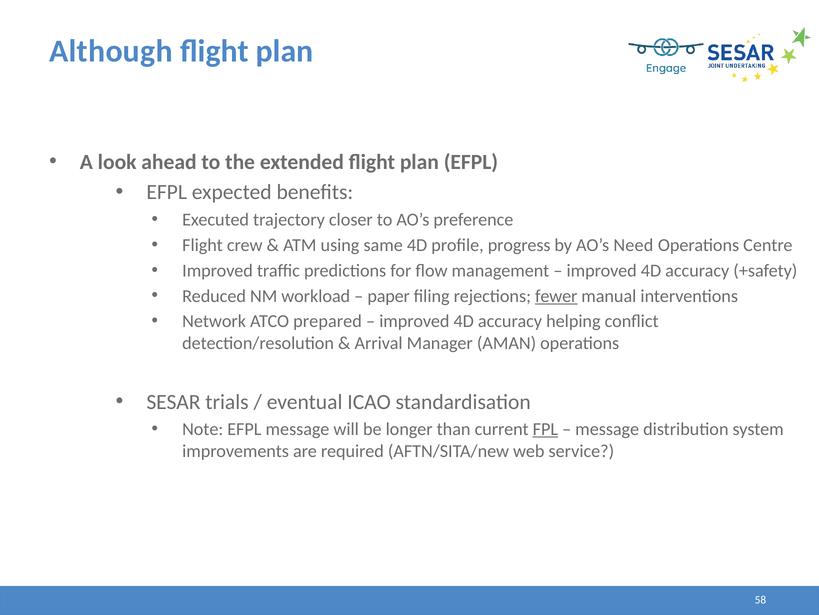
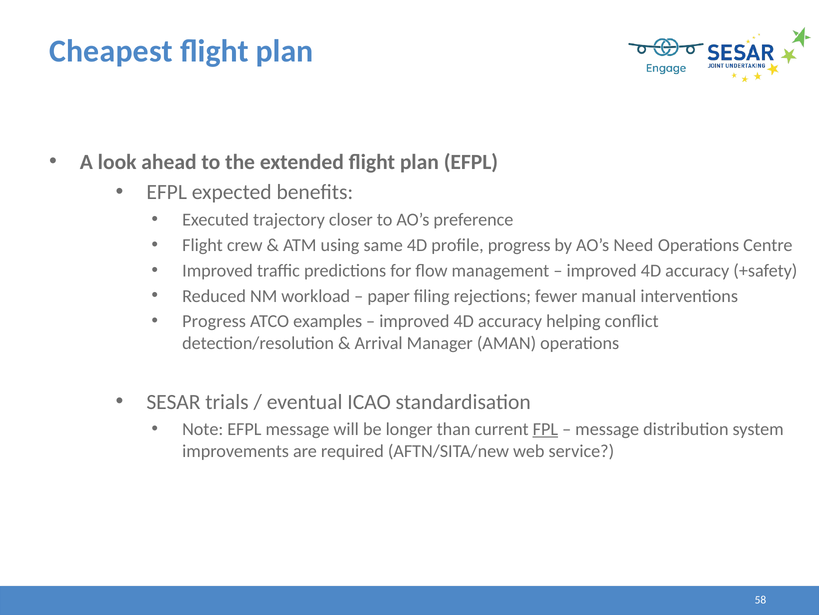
Although: Although -> Cheapest
fewer underline: present -> none
Network at (214, 321): Network -> Progress
prepared: prepared -> examples
